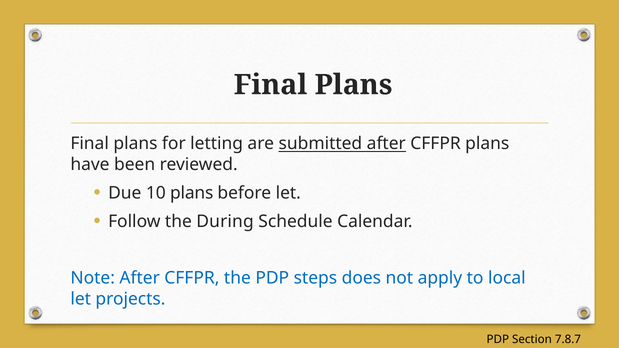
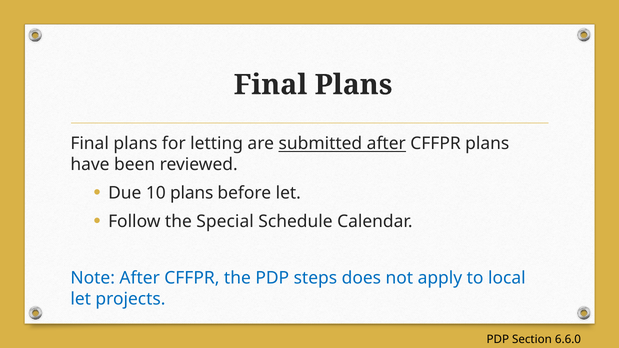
During: During -> Special
7.8.7: 7.8.7 -> 6.6.0
